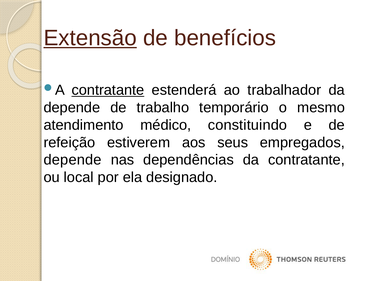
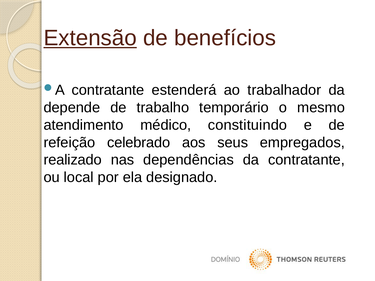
contratante at (108, 90) underline: present -> none
estiverem: estiverem -> celebrado
depende at (73, 160): depende -> realizado
